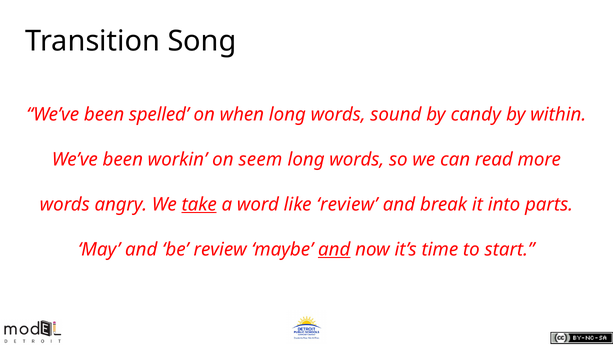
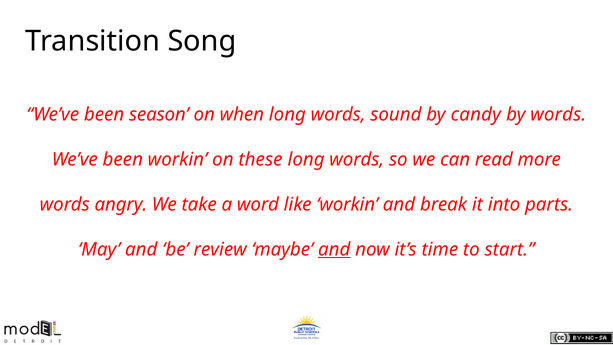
spelled: spelled -> season
by within: within -> words
seem: seem -> these
take underline: present -> none
like review: review -> workin
